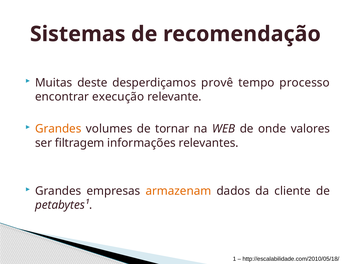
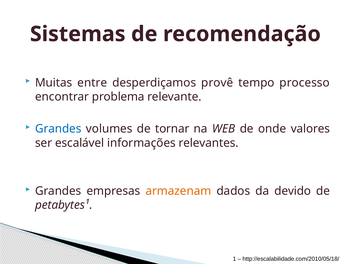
deste: deste -> entre
execução: execução -> problema
Grandes at (58, 128) colour: orange -> blue
filtragem: filtragem -> escalável
cliente: cliente -> devido
